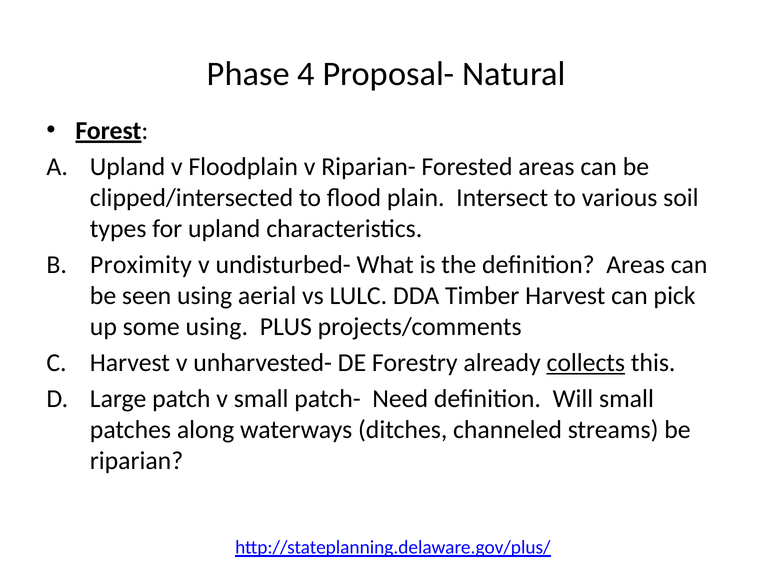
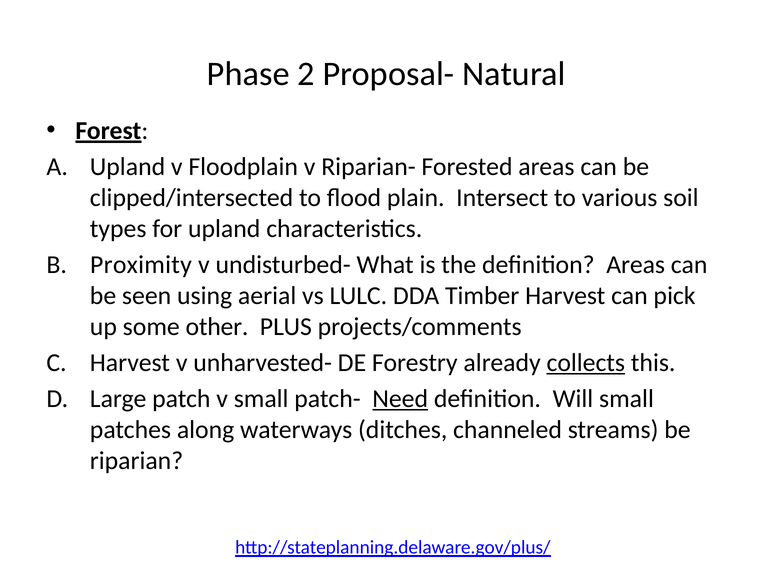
4: 4 -> 2
some using: using -> other
Need underline: none -> present
